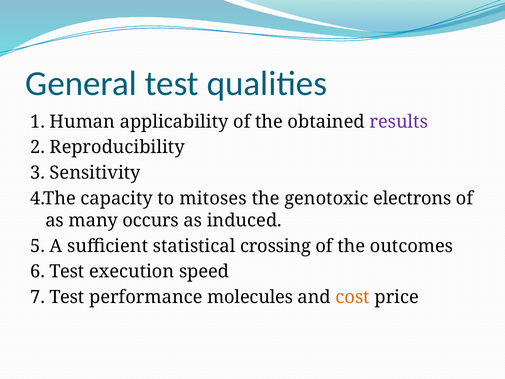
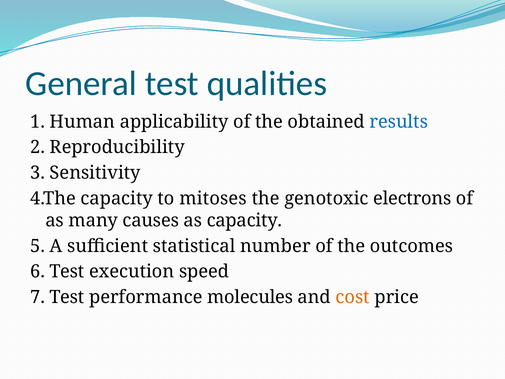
results colour: purple -> blue
occurs: occurs -> causes
as induced: induced -> capacity
crossing: crossing -> number
